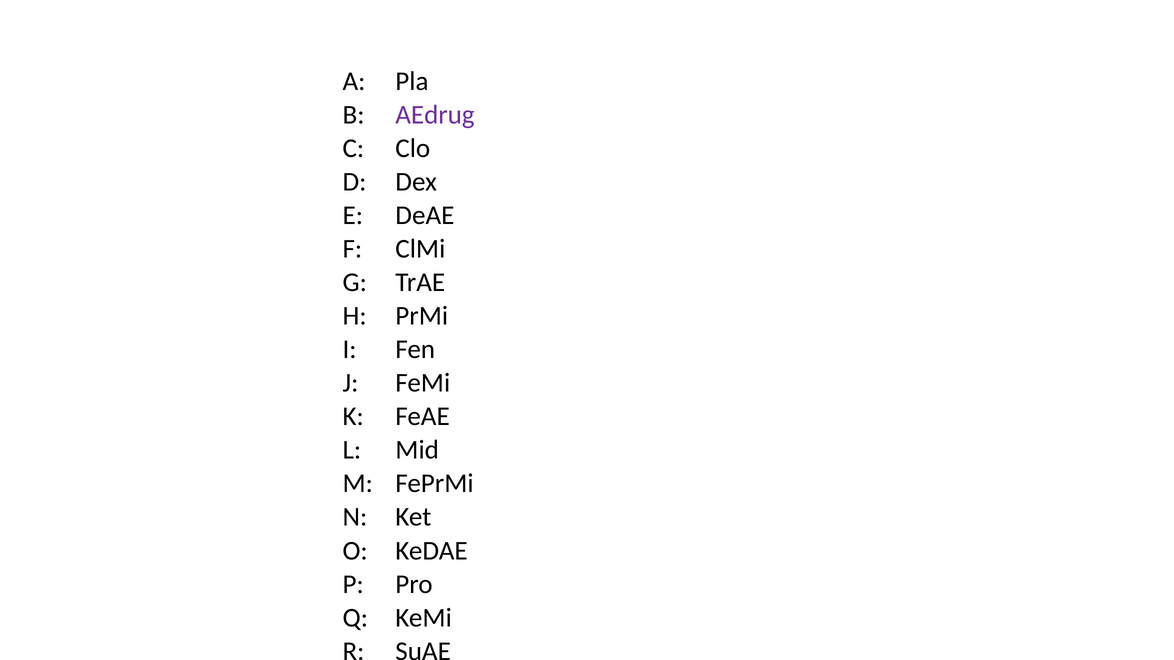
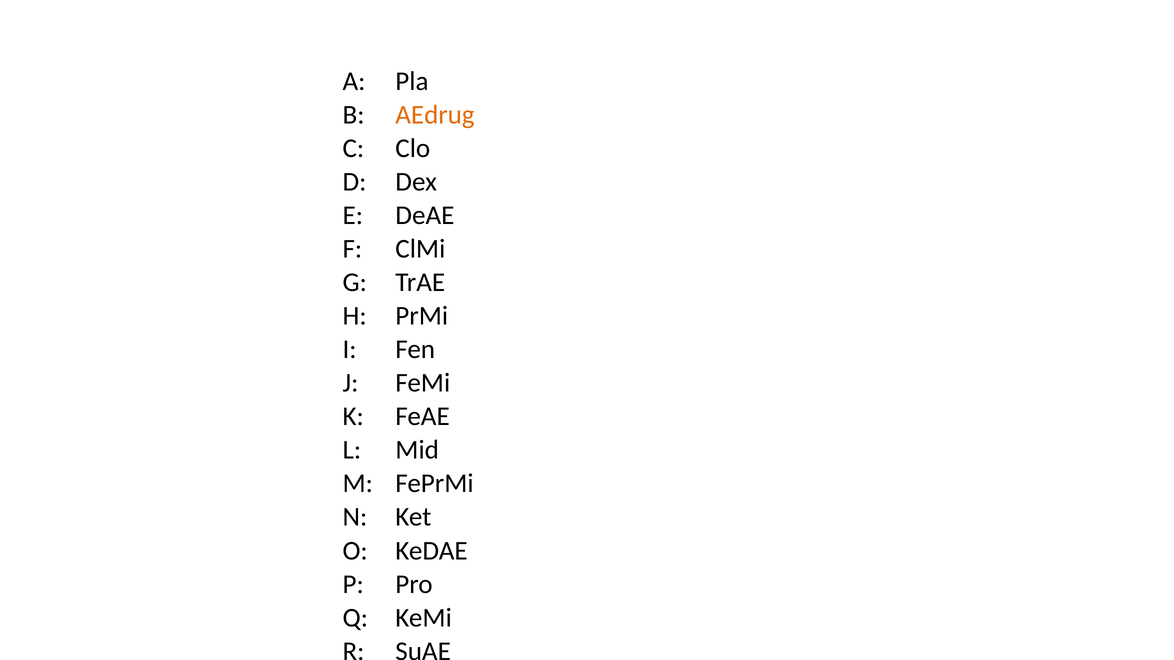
AEdrug colour: purple -> orange
